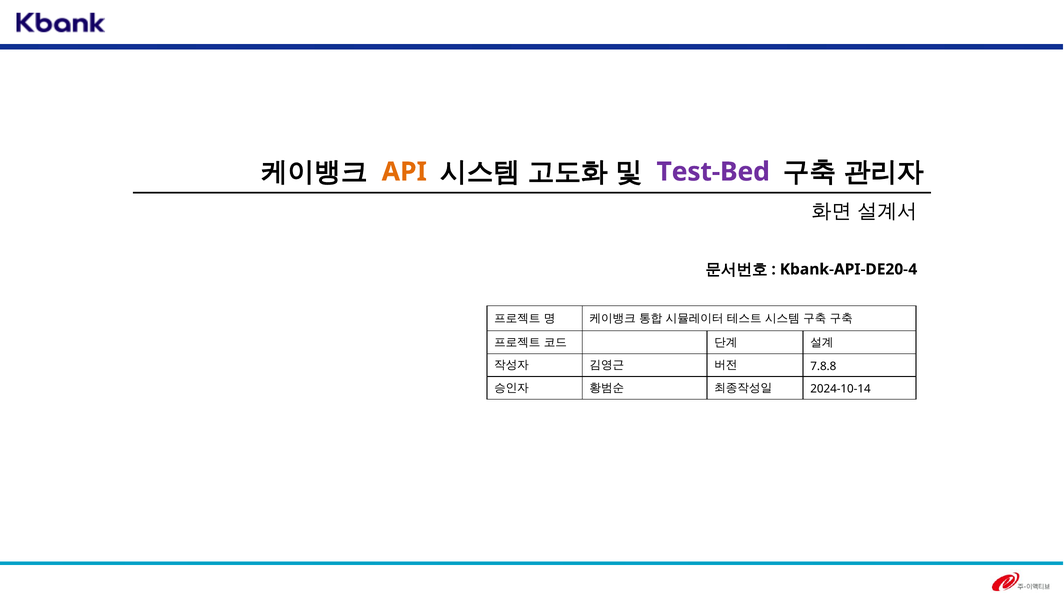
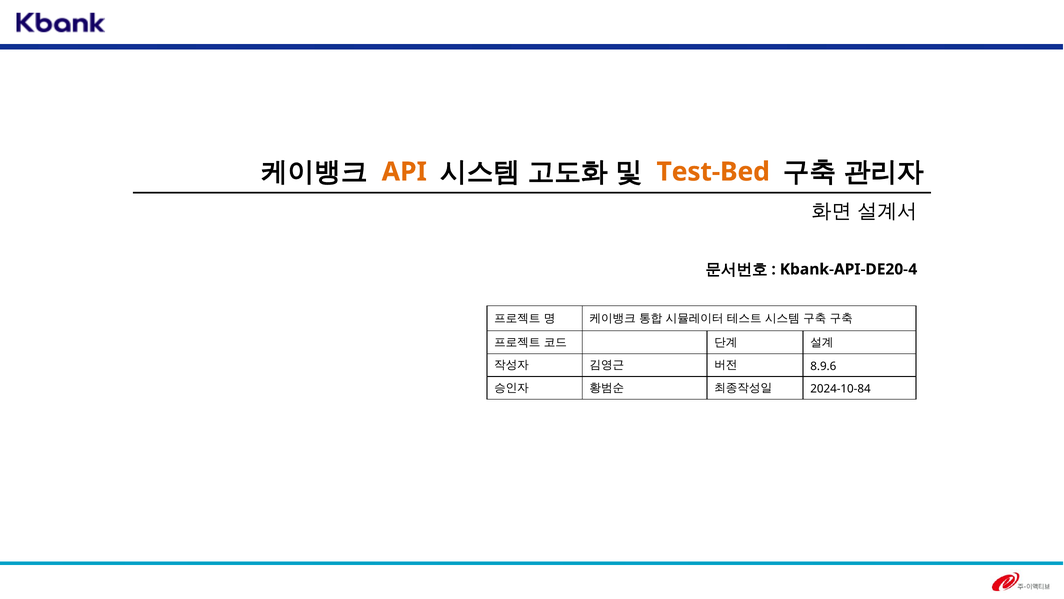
Test-Bed colour: purple -> orange
7.8.8: 7.8.8 -> 8.9.6
2024-10-14: 2024-10-14 -> 2024-10-84
